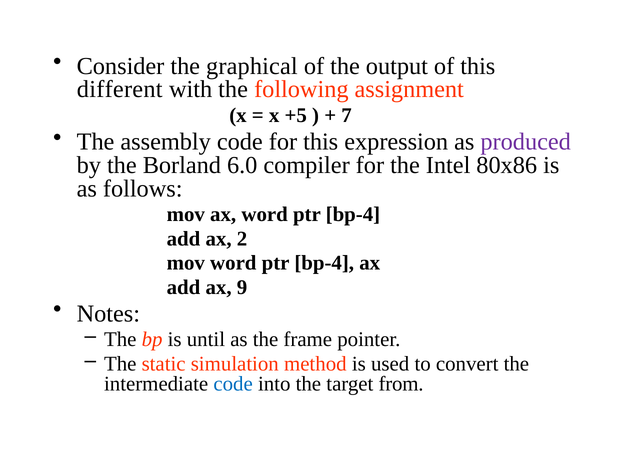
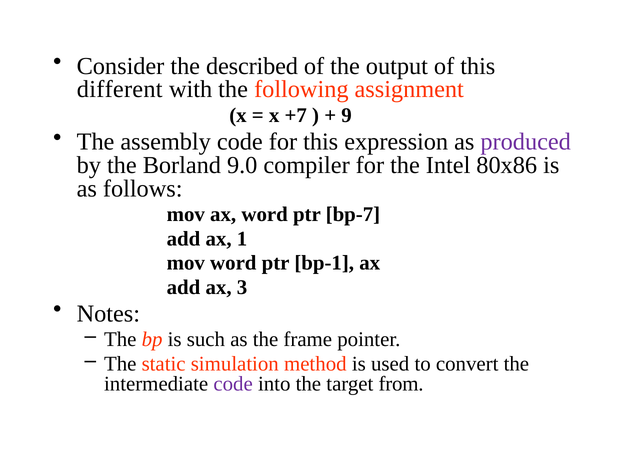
graphical: graphical -> described
+5: +5 -> +7
7: 7 -> 9
6.0: 6.0 -> 9.0
ax word ptr bp-4: bp-4 -> bp-7
2: 2 -> 1
mov word ptr bp-4: bp-4 -> bp-1
9: 9 -> 3
until: until -> such
code at (233, 384) colour: blue -> purple
